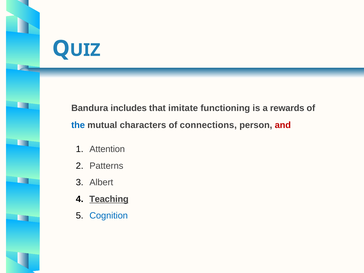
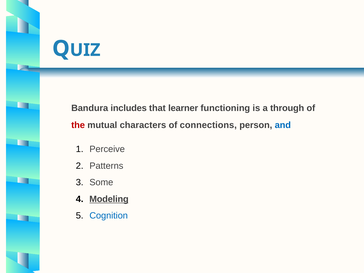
imitate: imitate -> learner
rewards: rewards -> through
the colour: blue -> red
and colour: red -> blue
Attention: Attention -> Perceive
Albert: Albert -> Some
Teaching: Teaching -> Modeling
